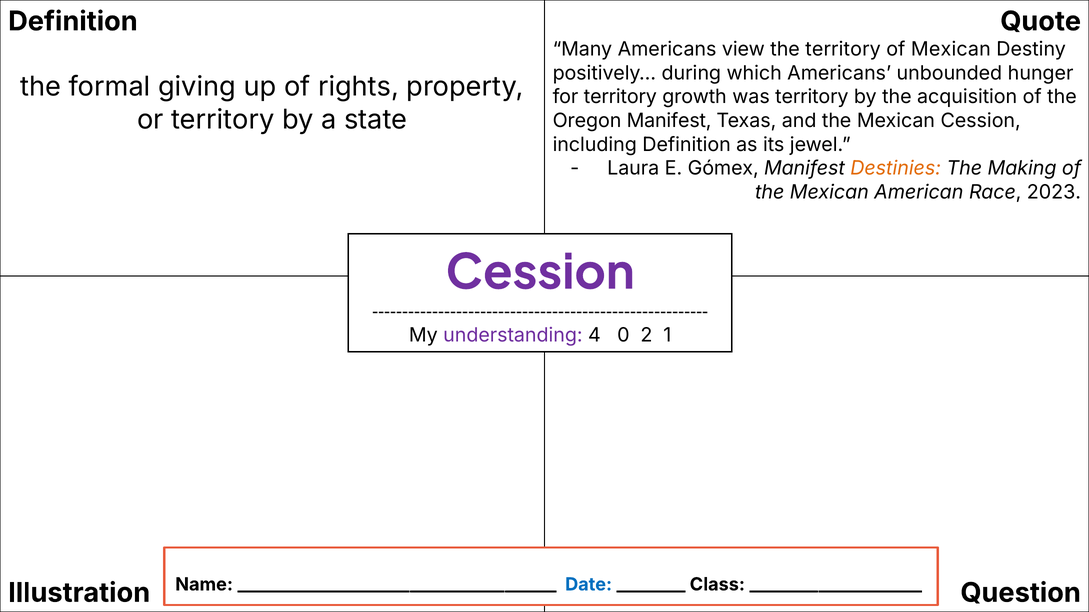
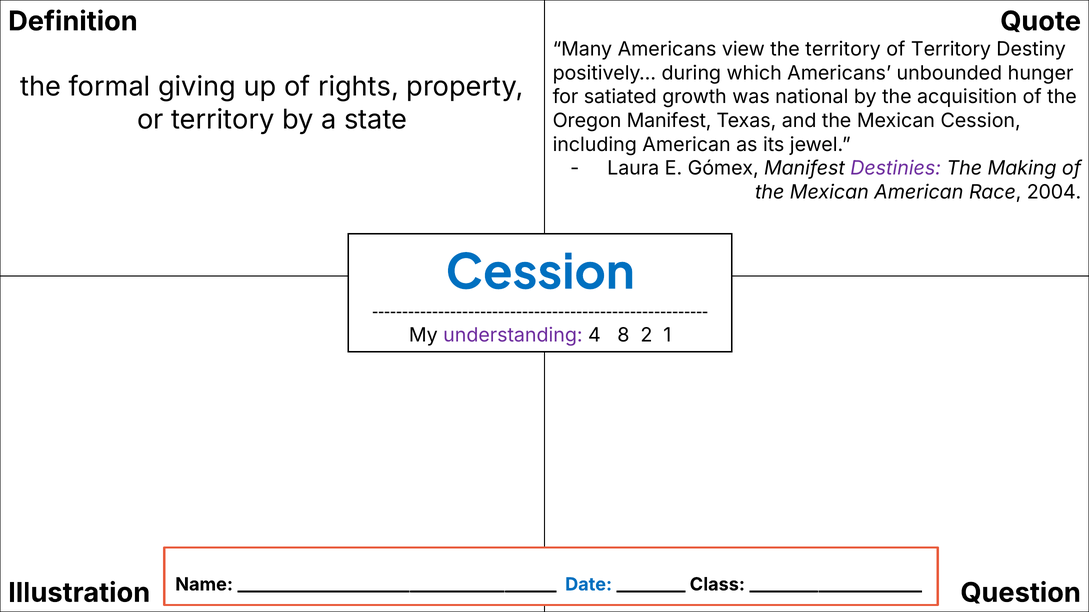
of Mexican: Mexican -> Territory
for territory: territory -> satiated
was territory: territory -> national
including Definition: Definition -> American
Destinies colour: orange -> purple
2023: 2023 -> 2004
Cession at (540, 273) colour: purple -> blue
0: 0 -> 8
